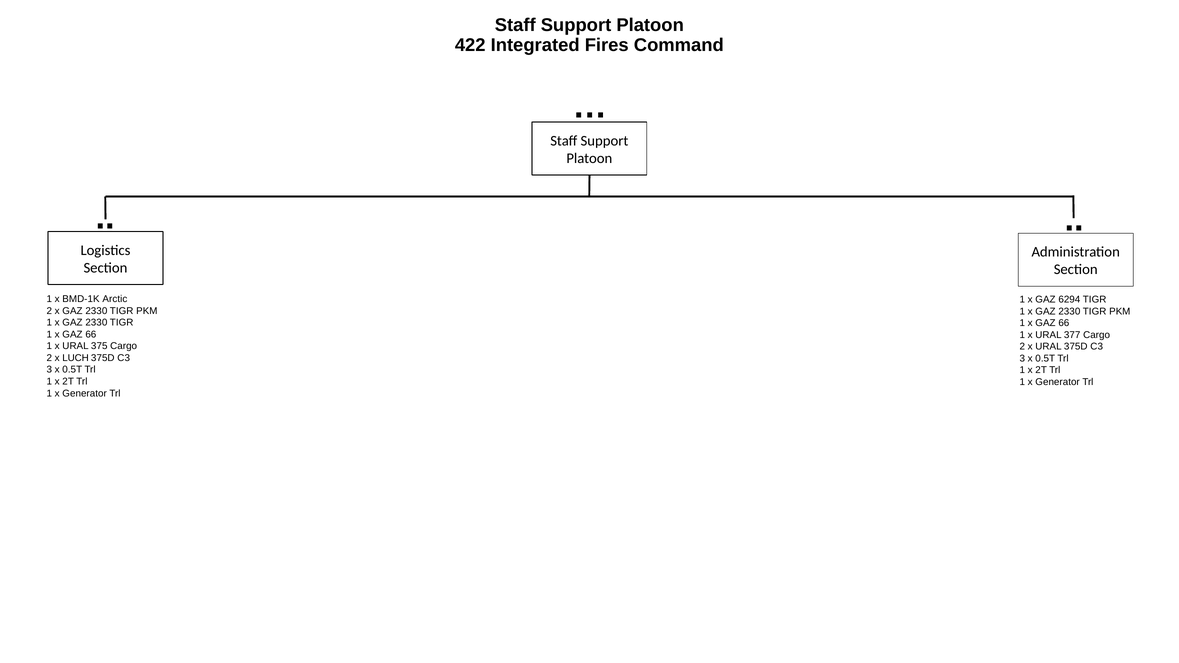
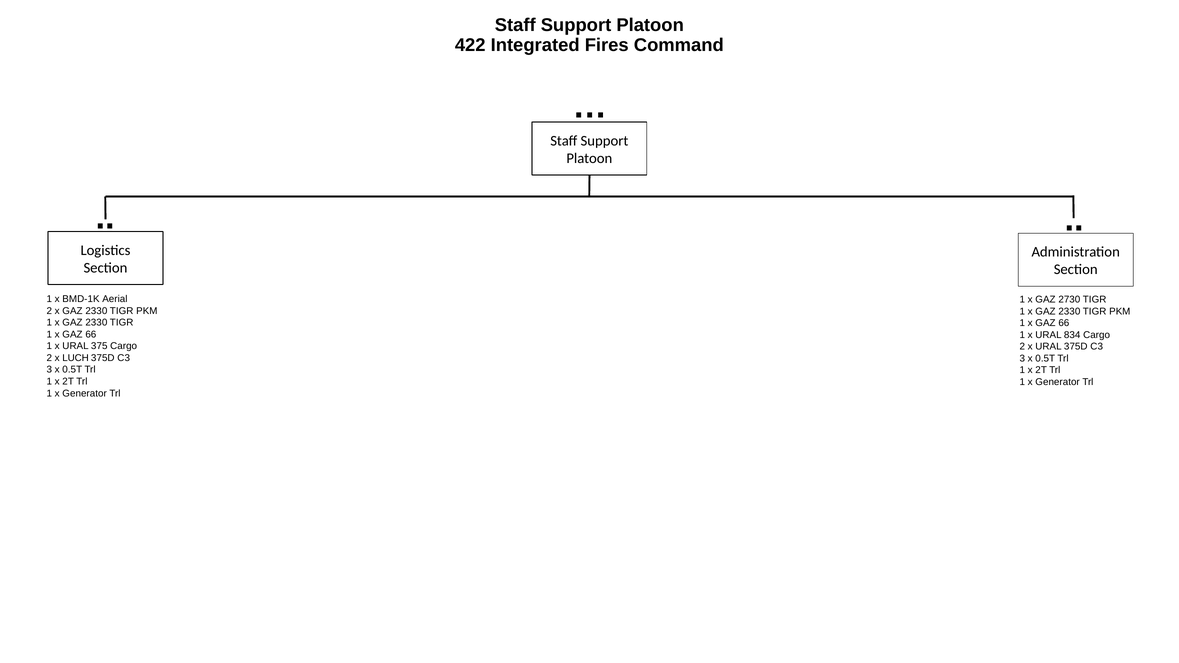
Arctic: Arctic -> Aerial
6294: 6294 -> 2730
377: 377 -> 834
